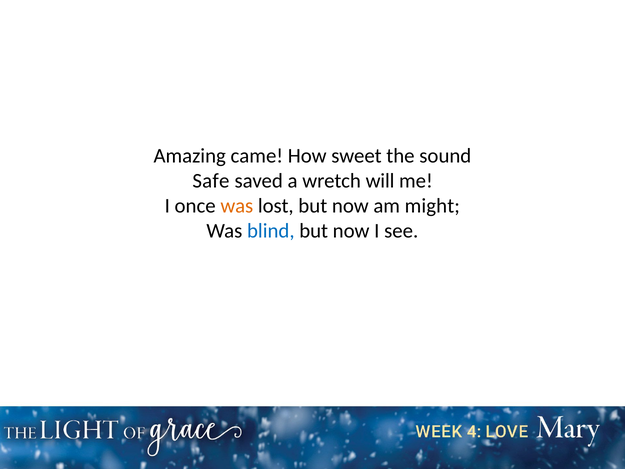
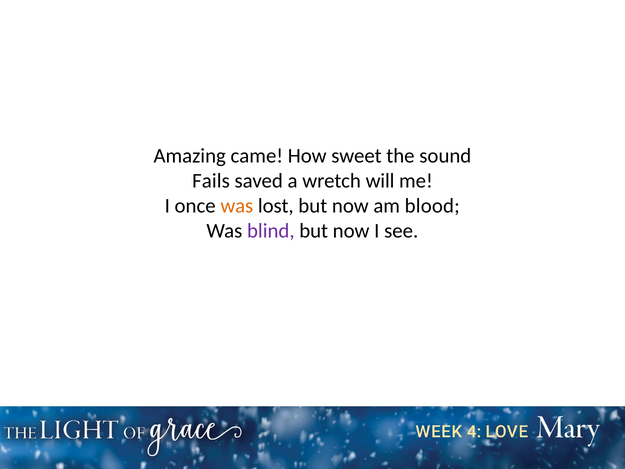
Safe: Safe -> Fails
might: might -> blood
blind colour: blue -> purple
